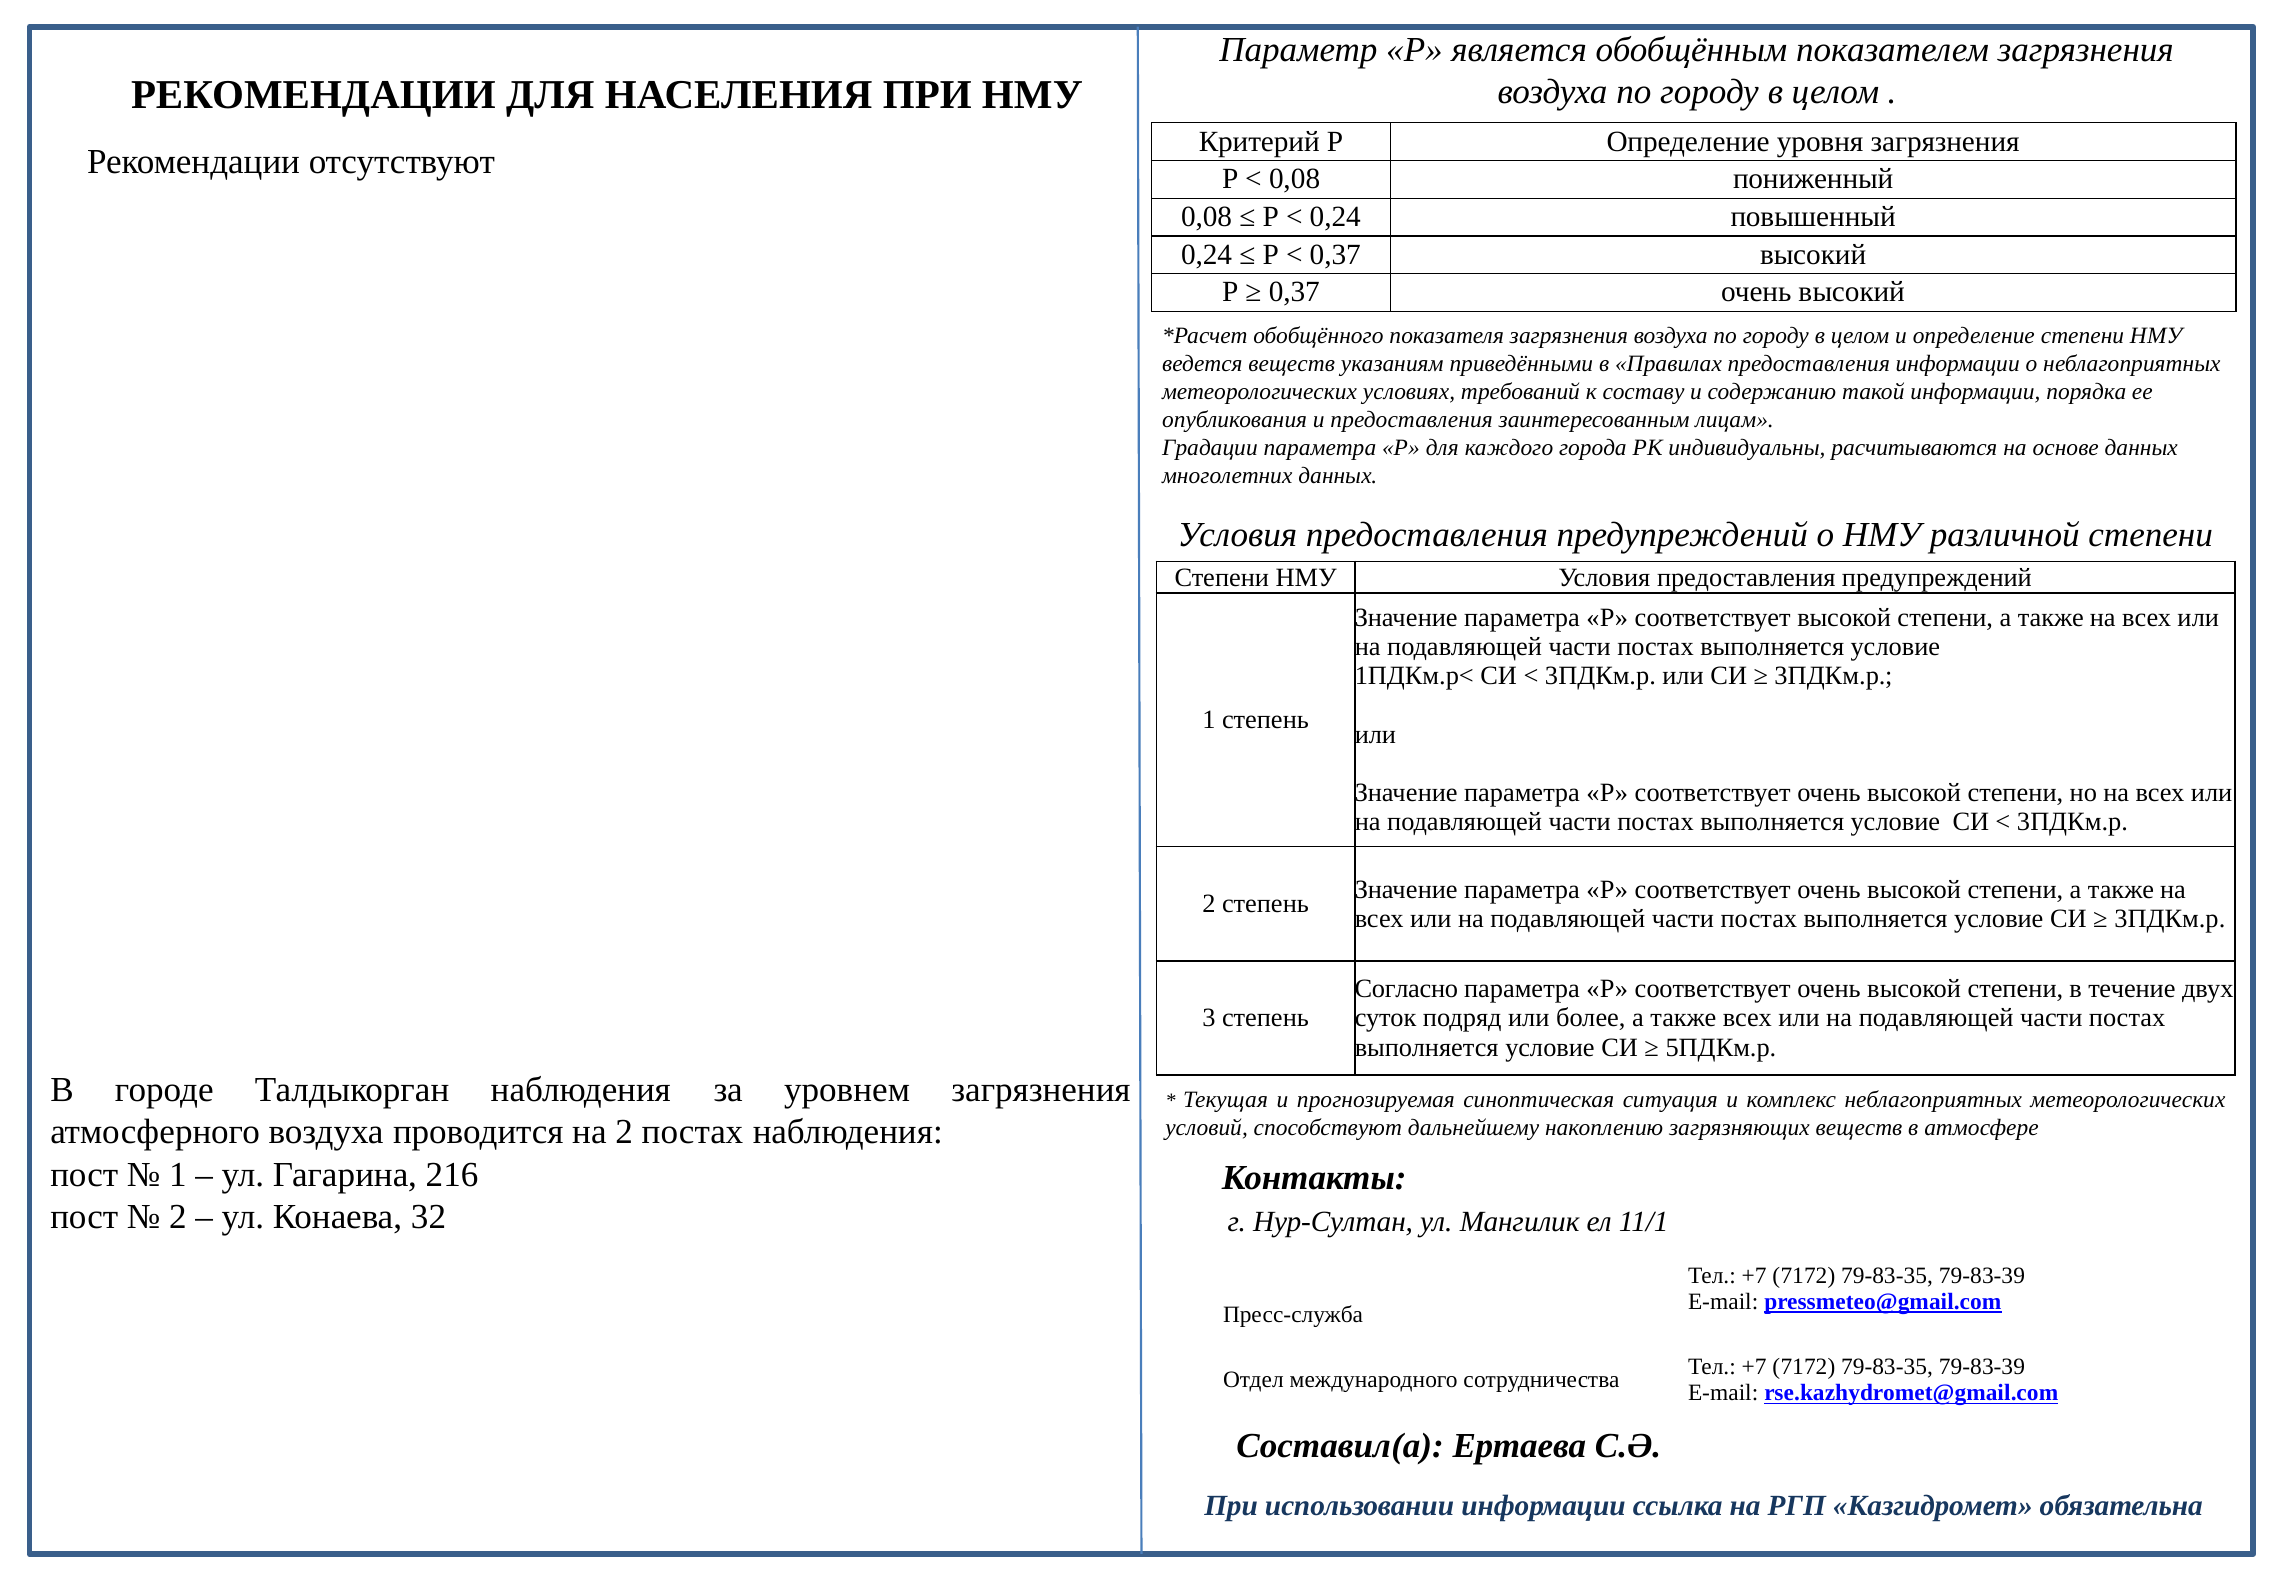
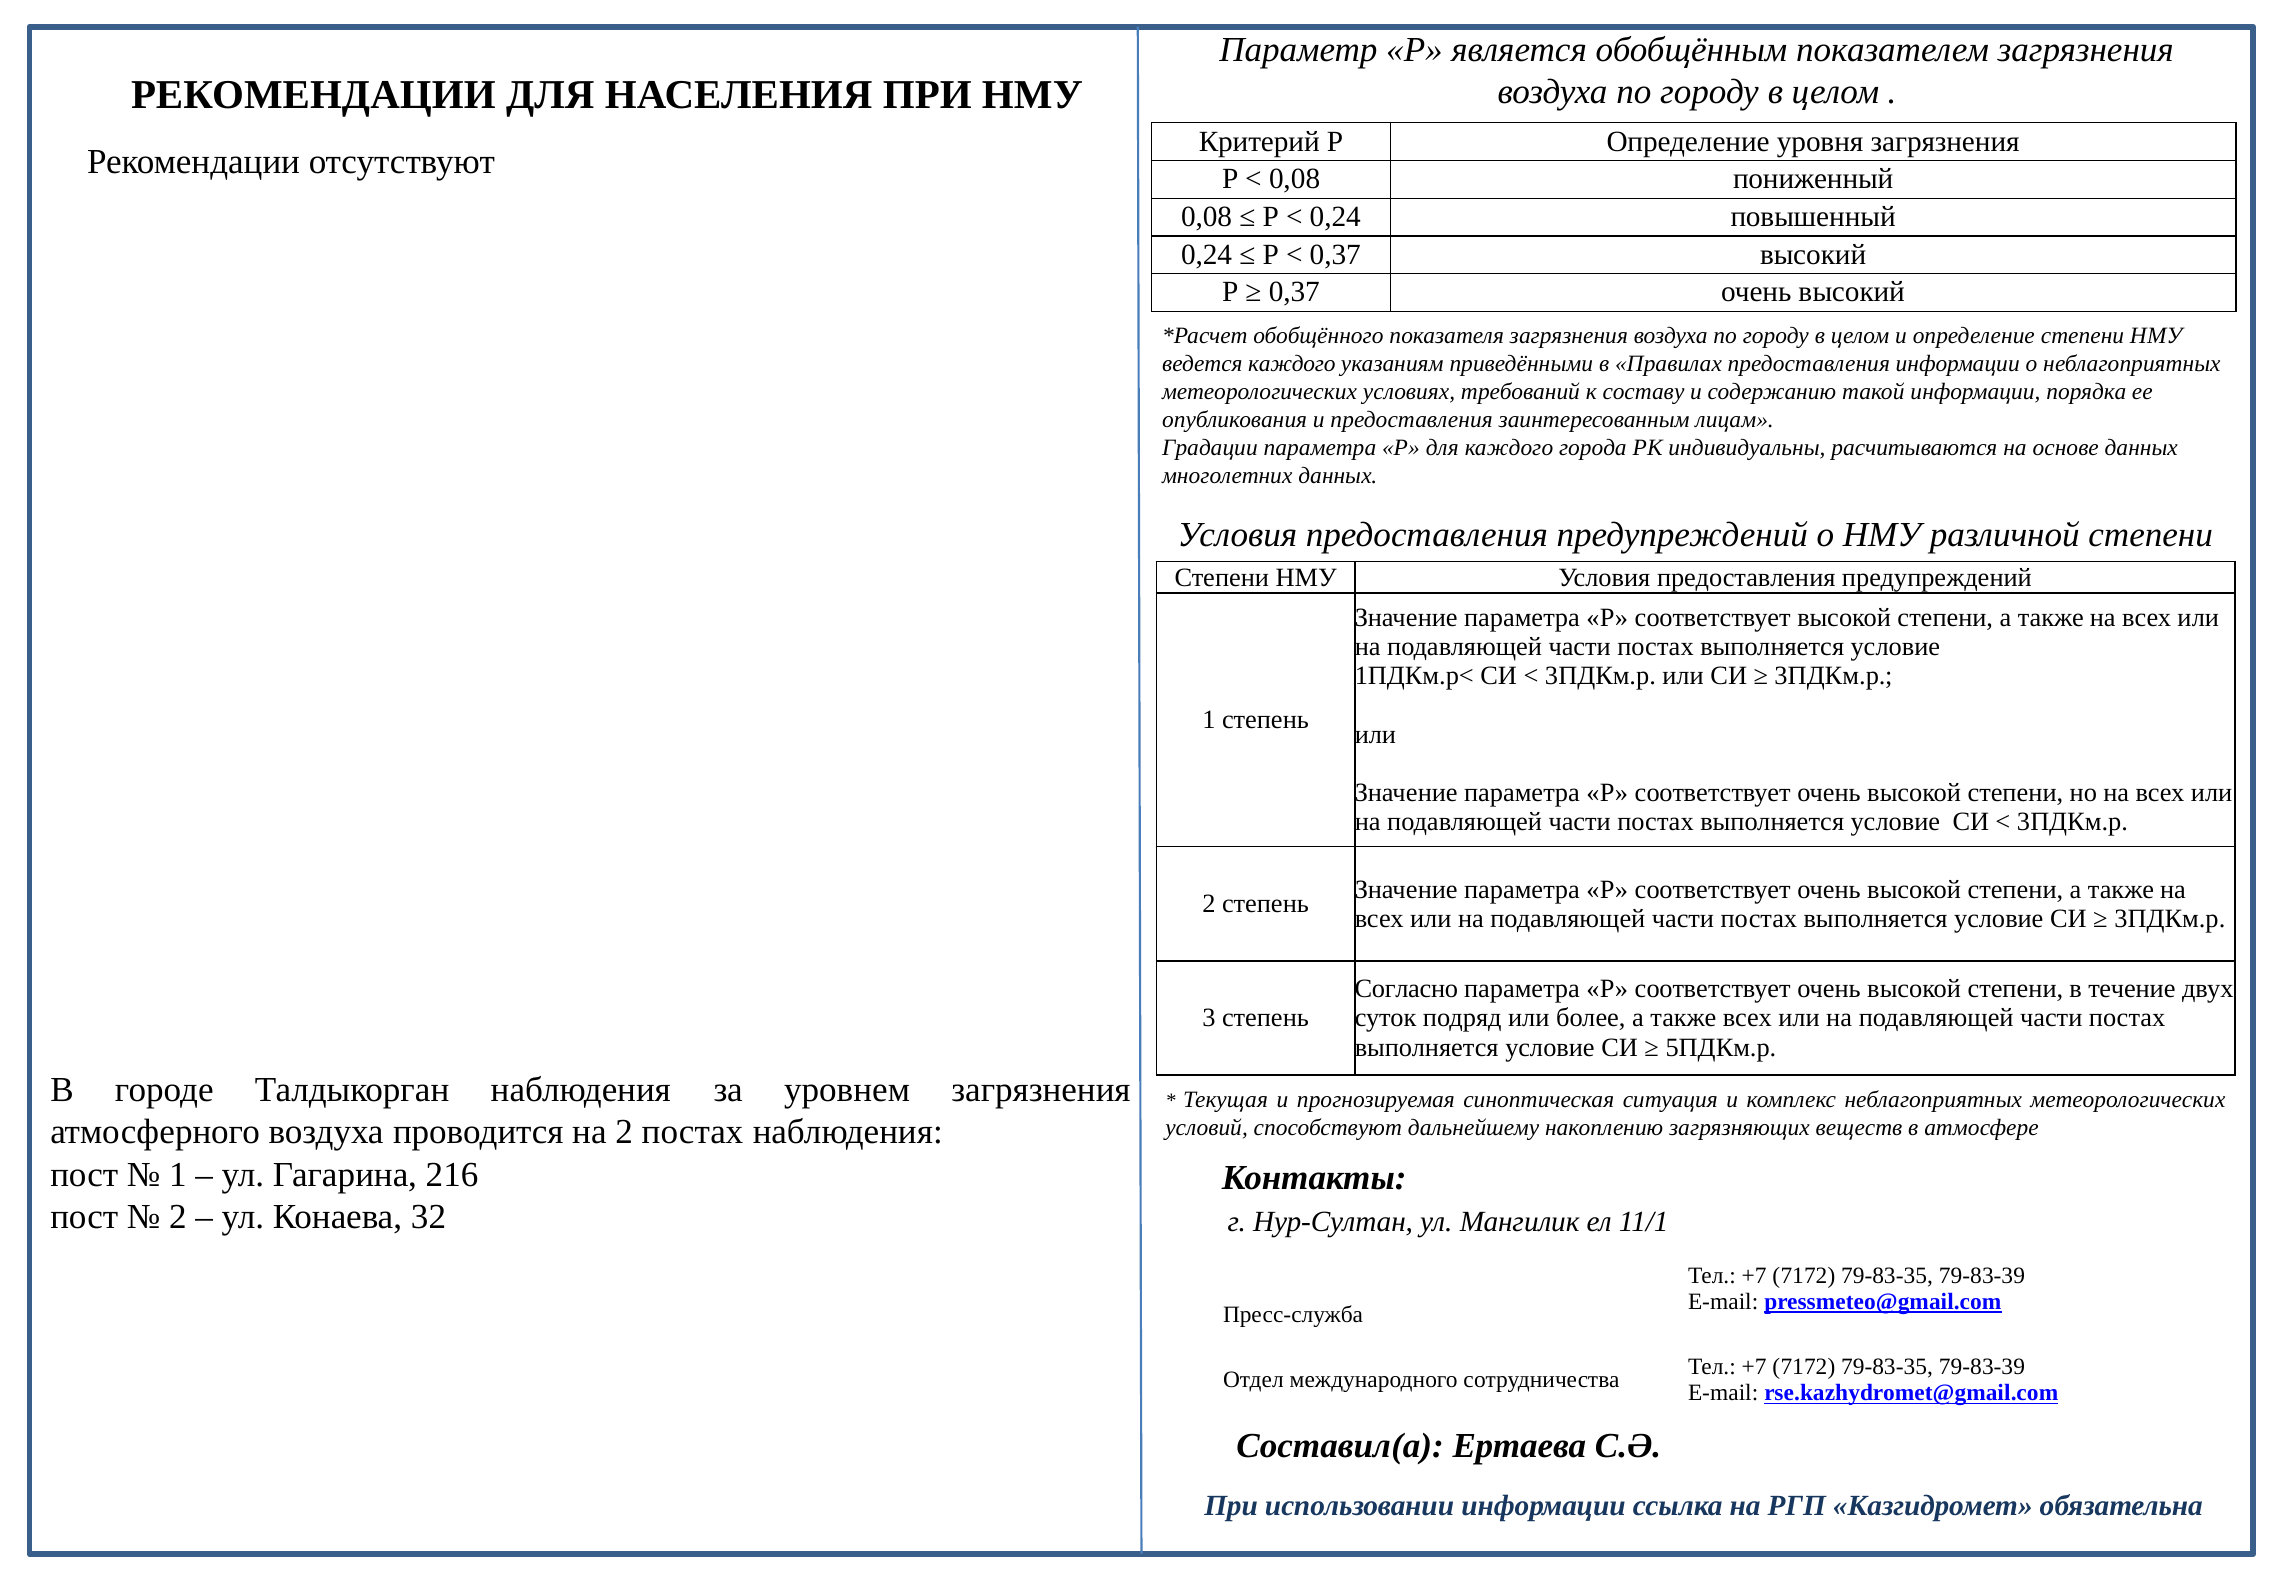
ведется веществ: веществ -> каждого
